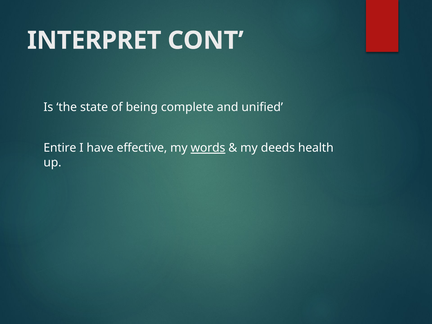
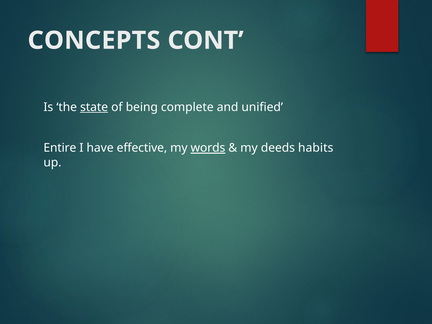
INTERPRET: INTERPRET -> CONCEPTS
state underline: none -> present
health: health -> habits
